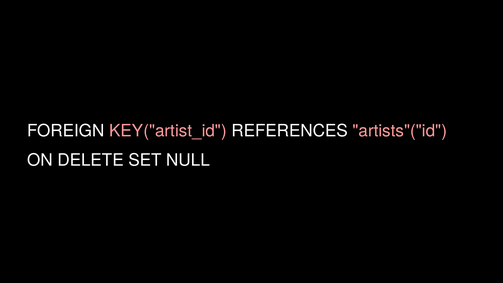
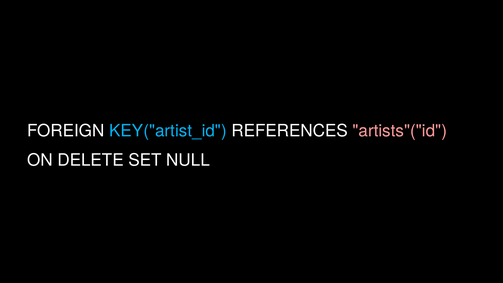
KEY("artist_id colour: pink -> light blue
